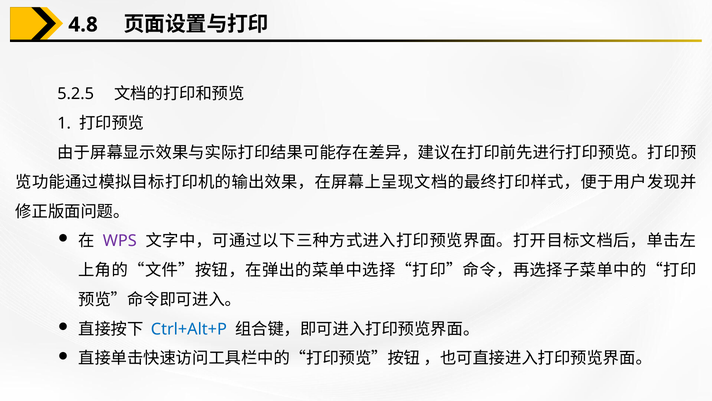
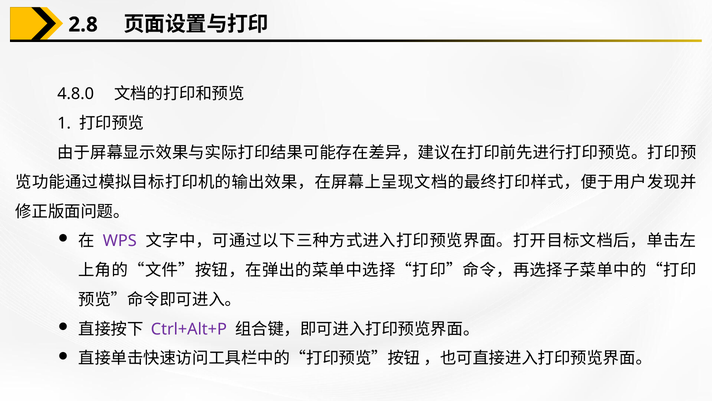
4.8: 4.8 -> 2.8
5.2.5: 5.2.5 -> 4.8.0
Ctrl+Alt+P colour: blue -> purple
